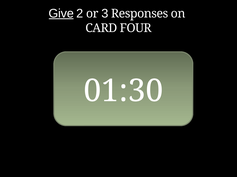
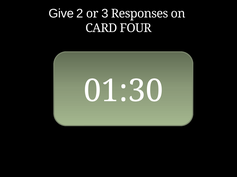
Give underline: present -> none
